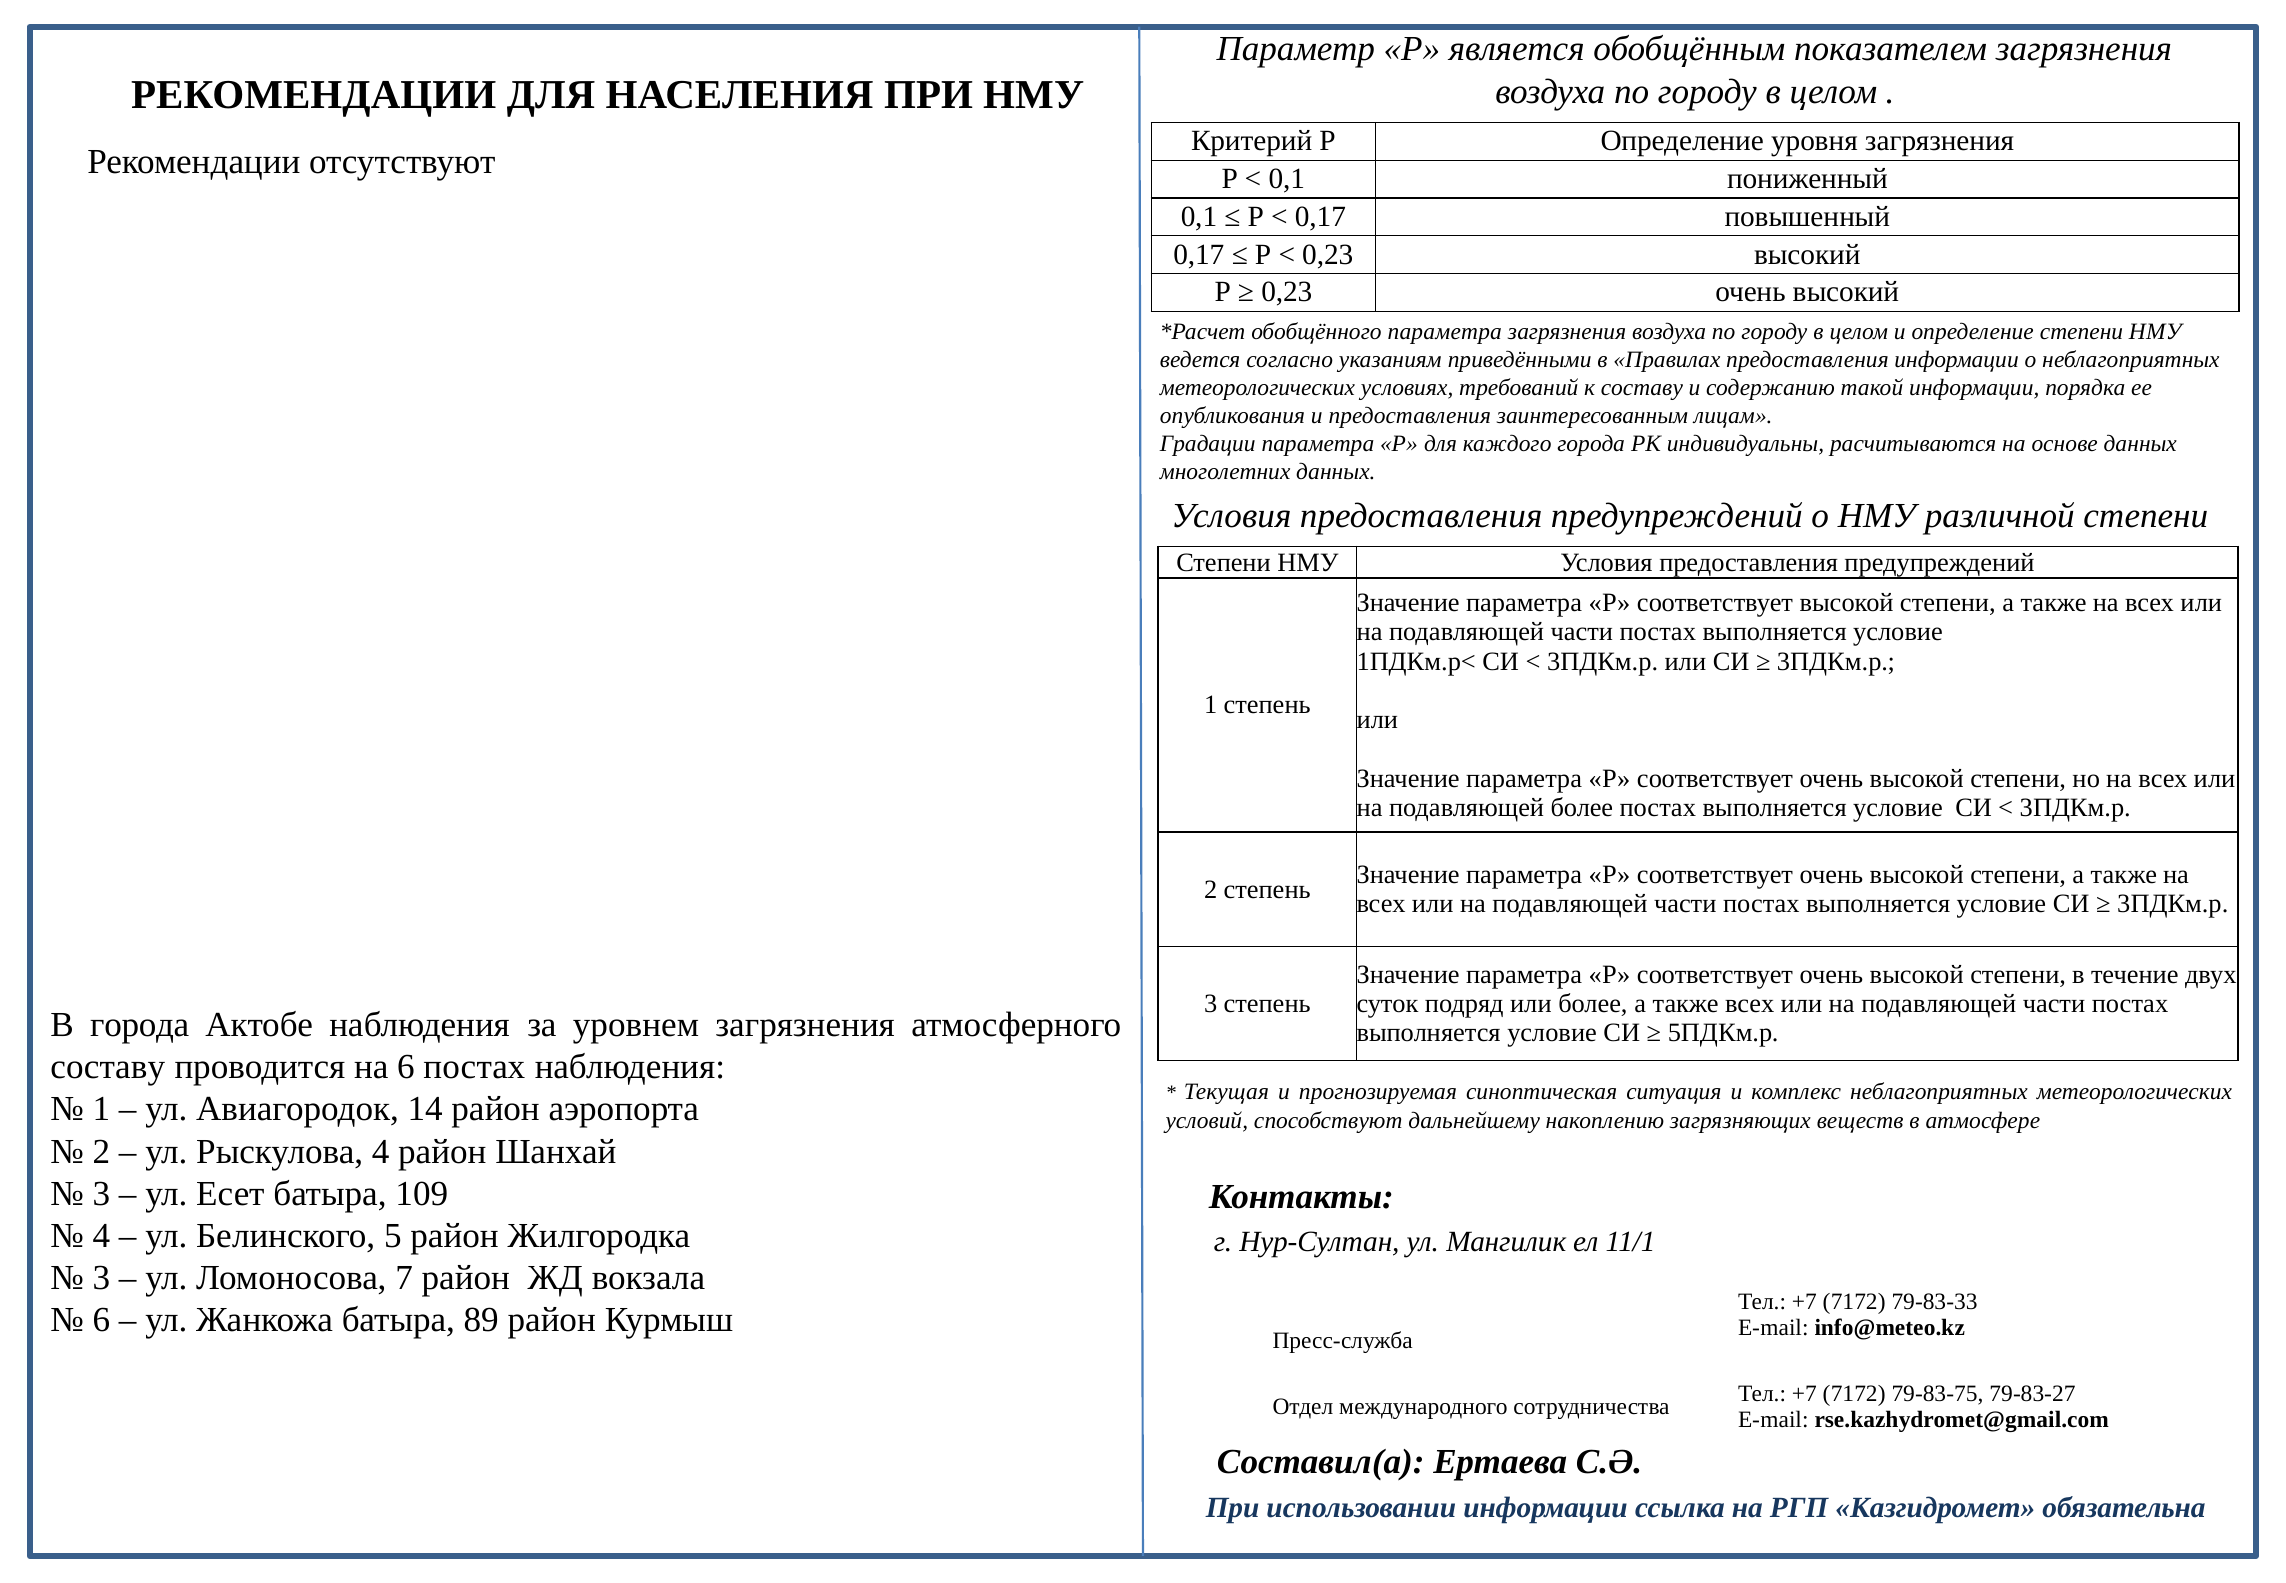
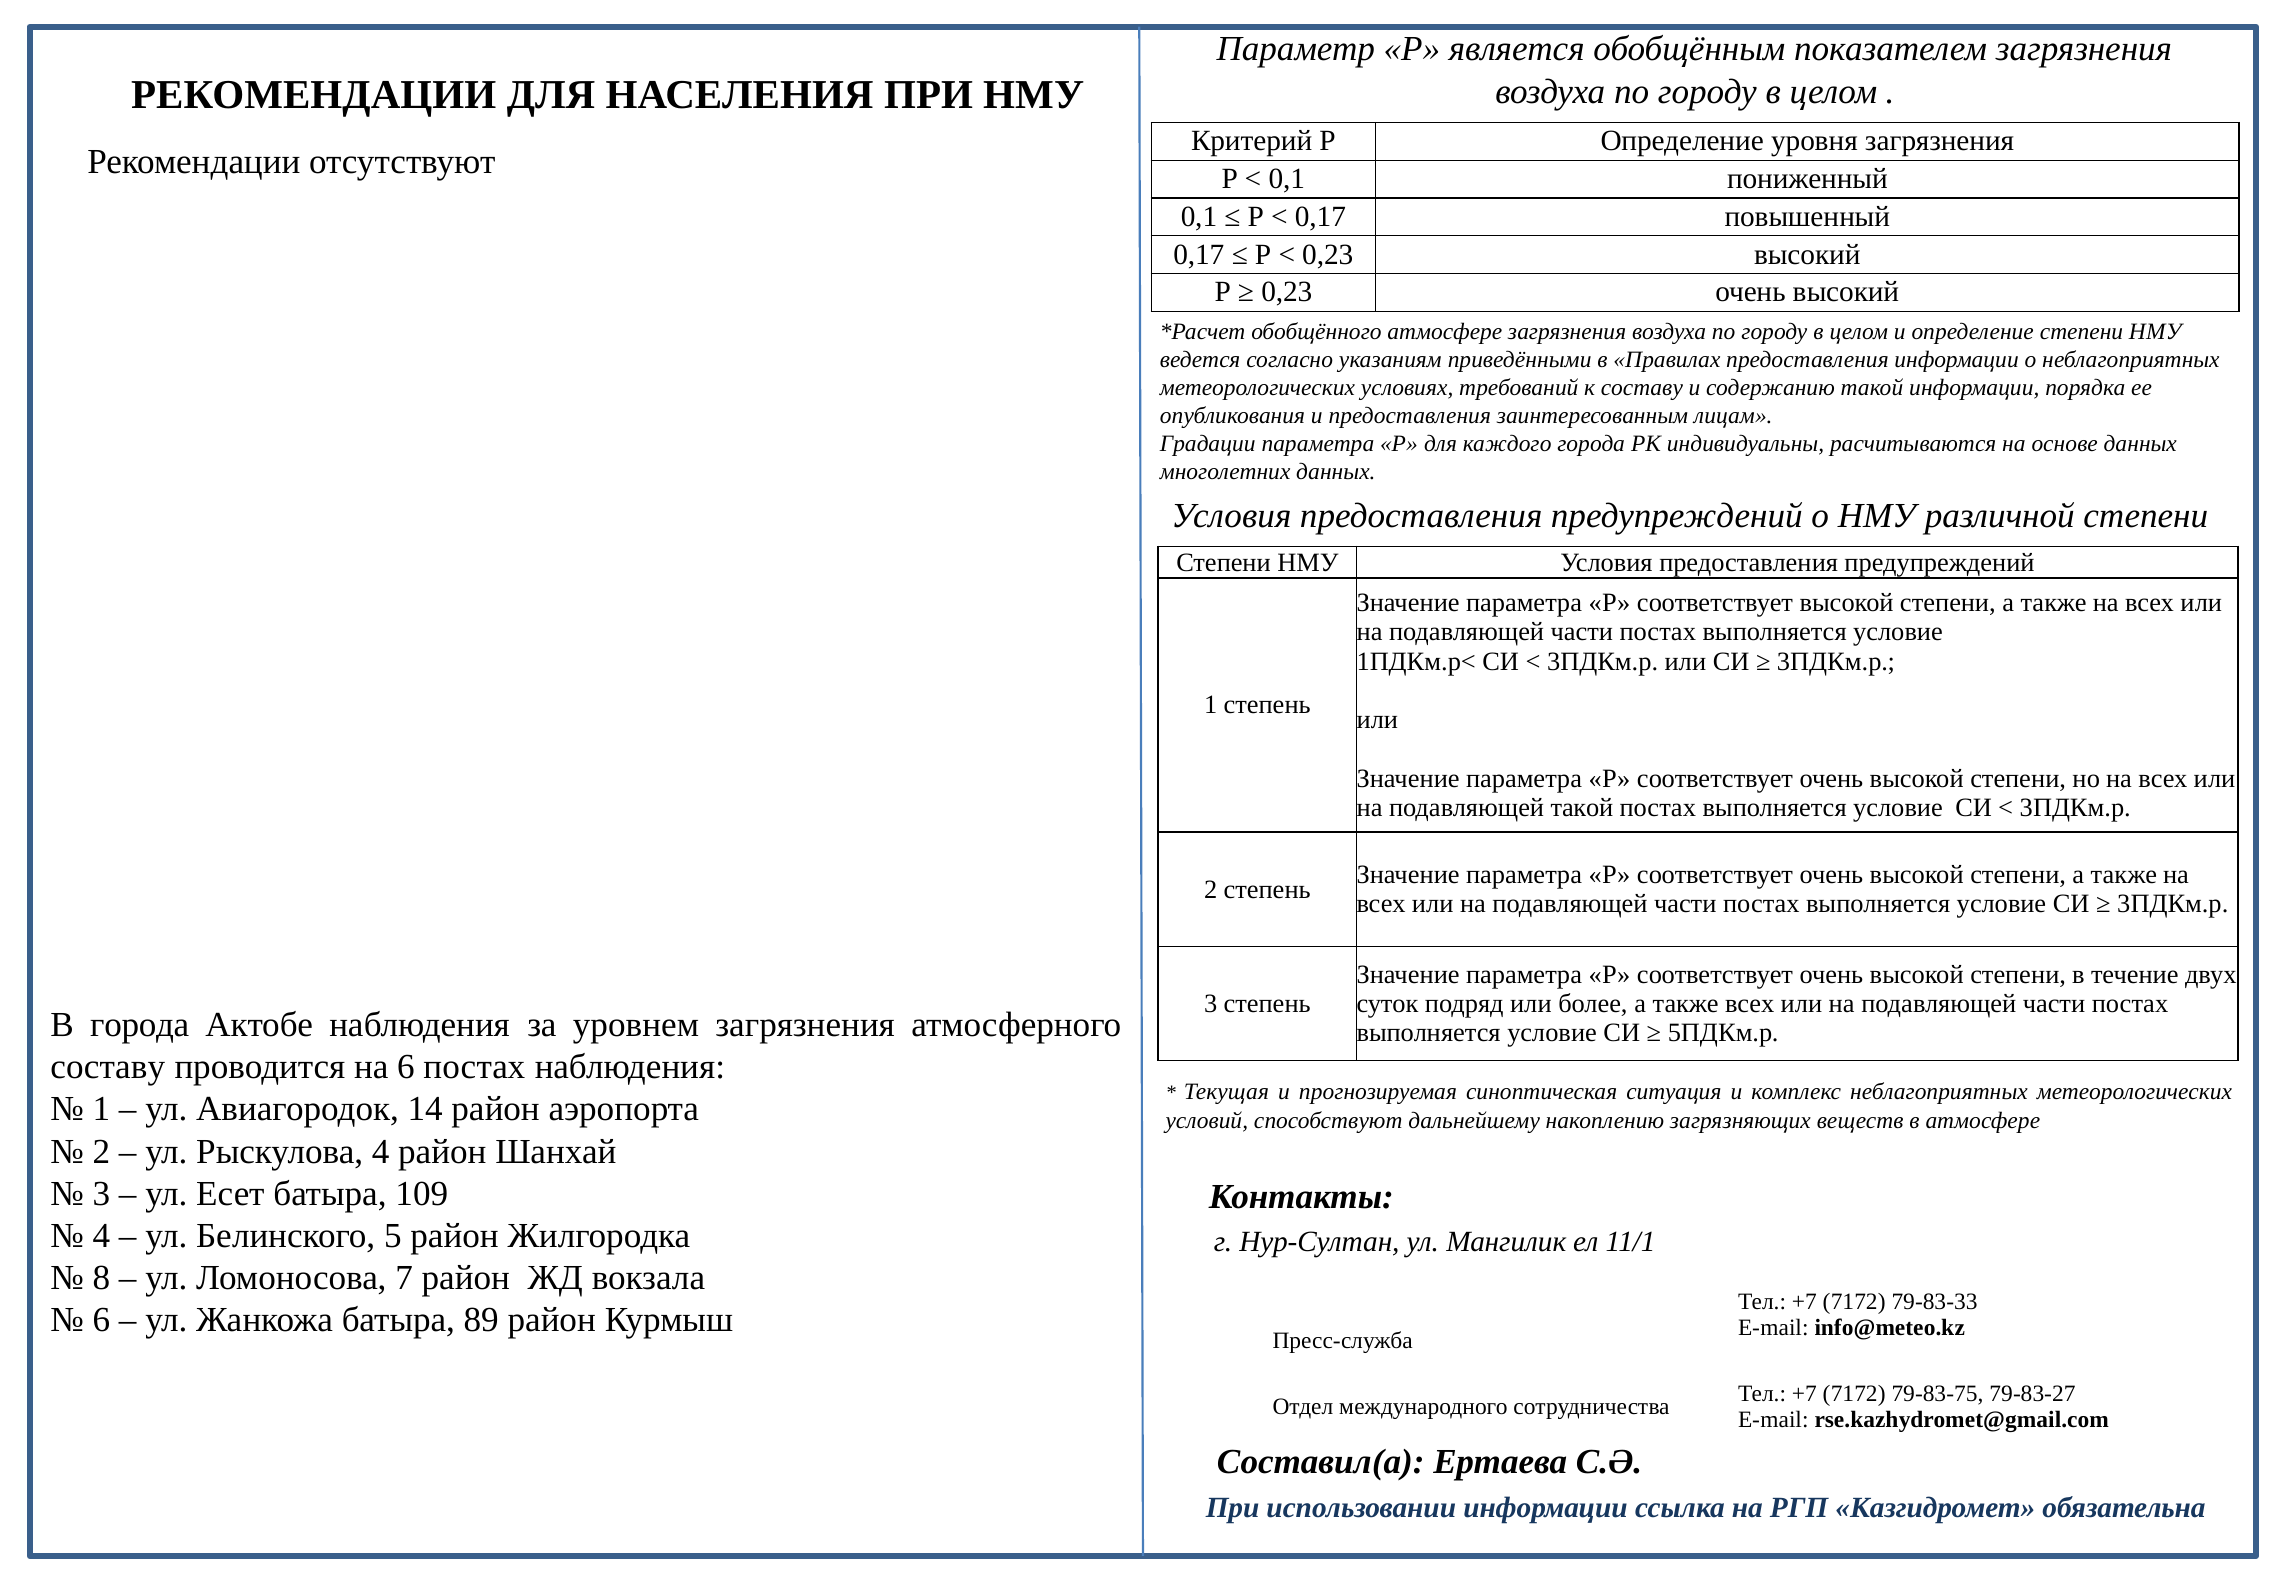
обобщённого параметра: параметра -> атмосфере
подавляющей более: более -> такой
3 at (101, 1278): 3 -> 8
